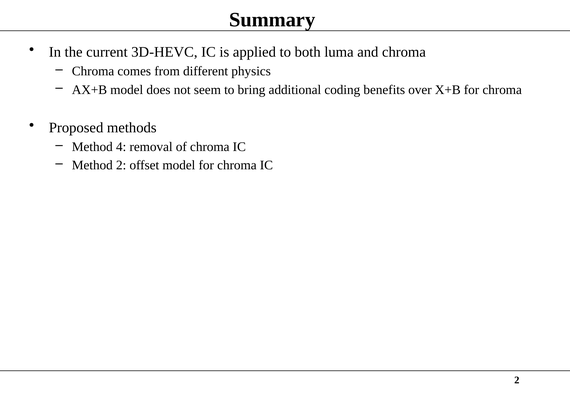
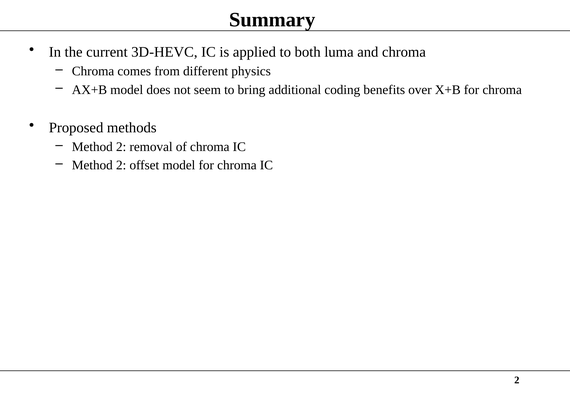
4 at (121, 147): 4 -> 2
